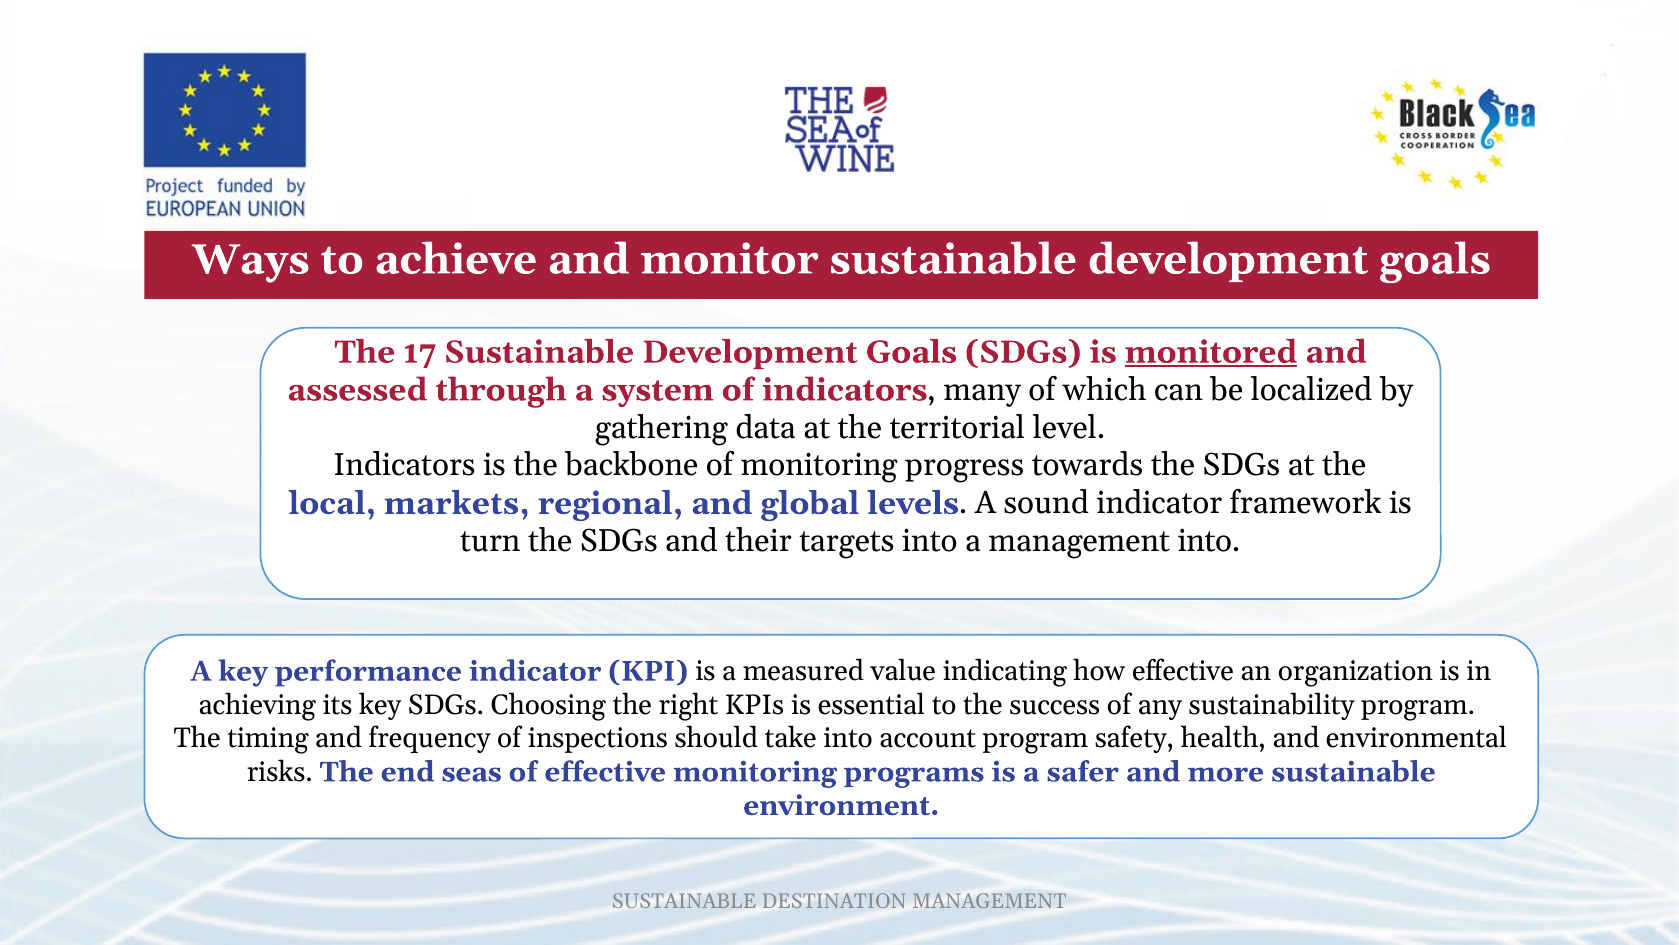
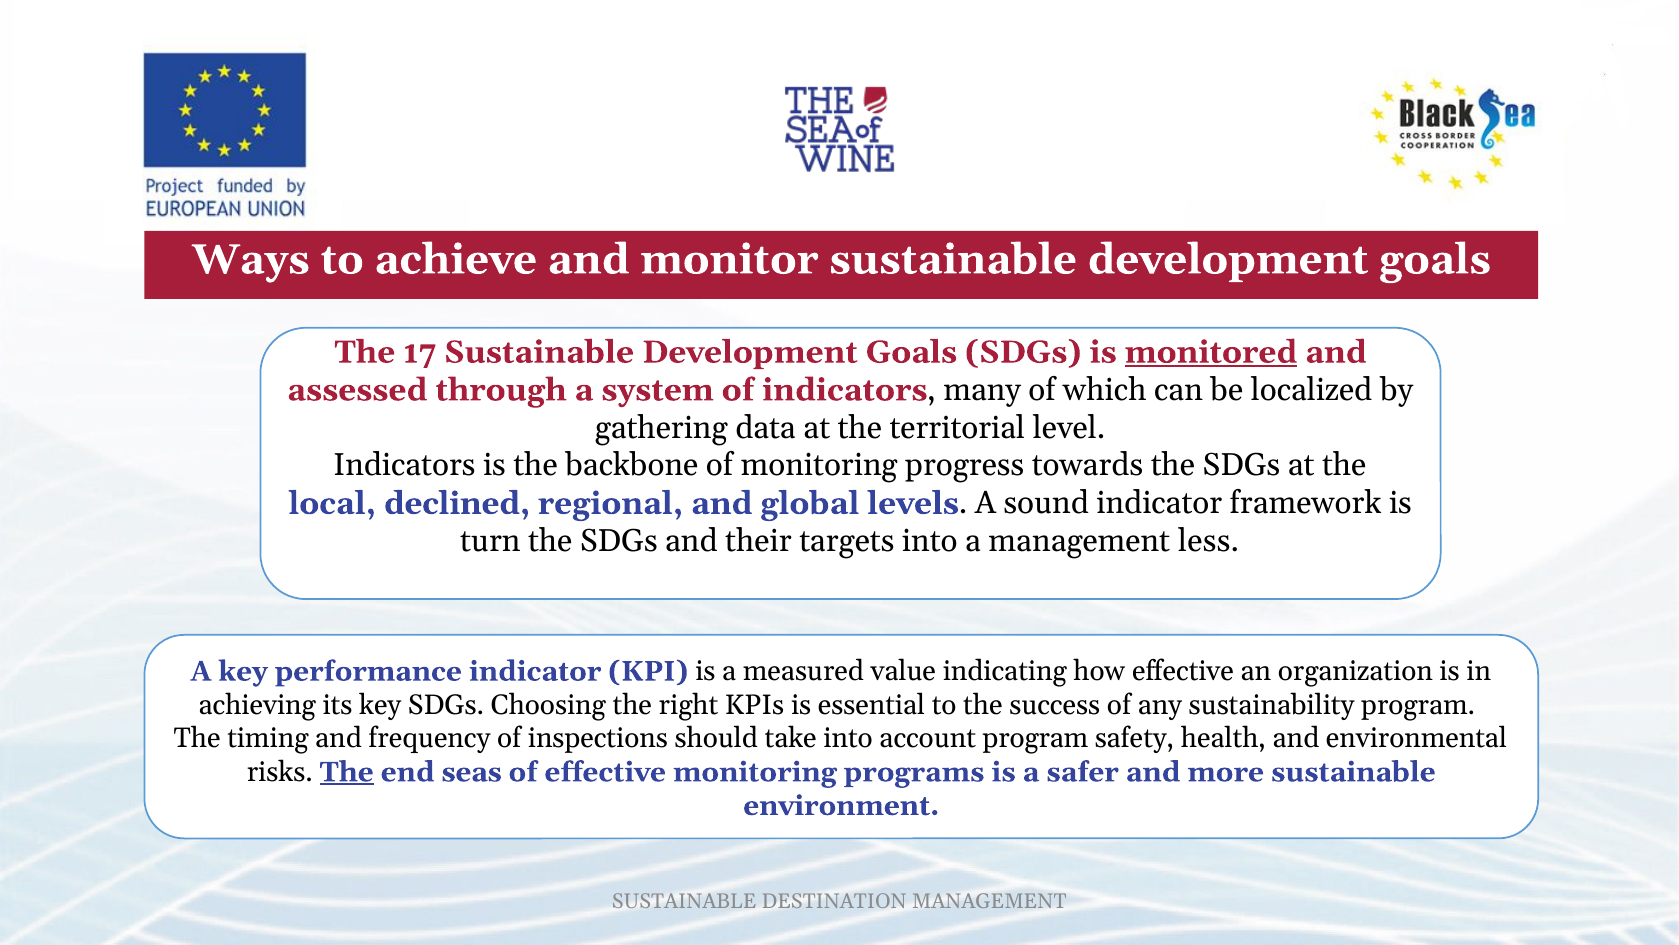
markets: markets -> declined
management into: into -> less
The at (347, 772) underline: none -> present
